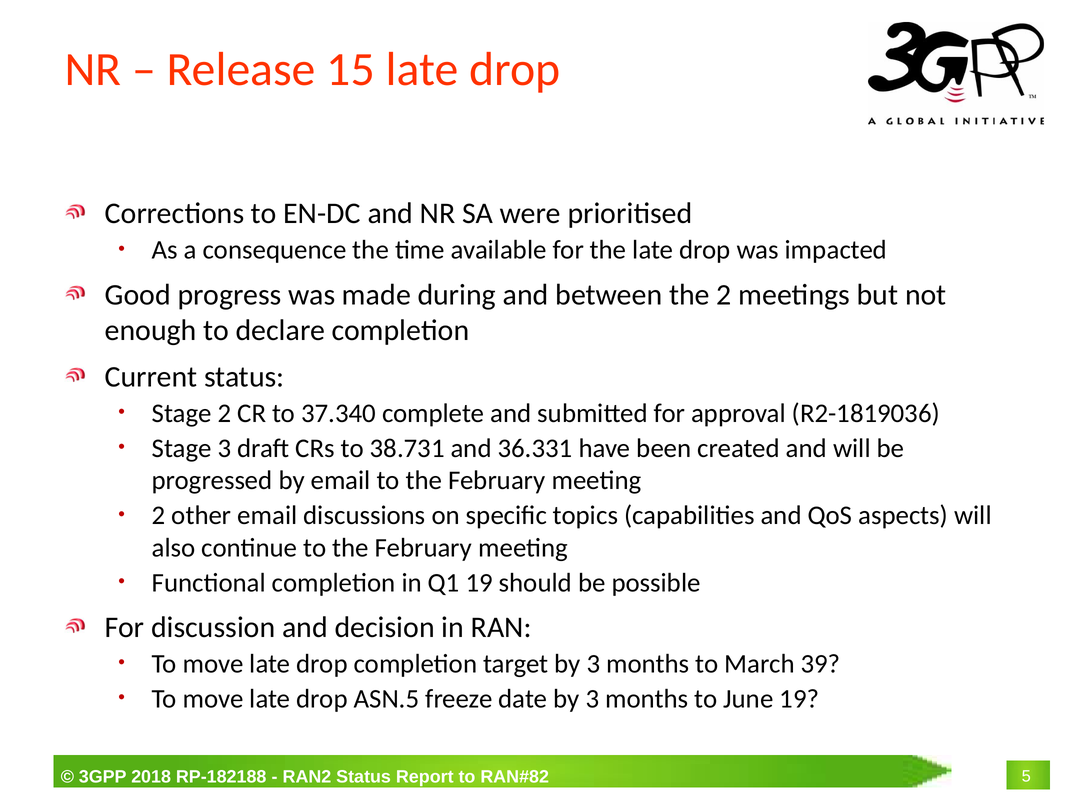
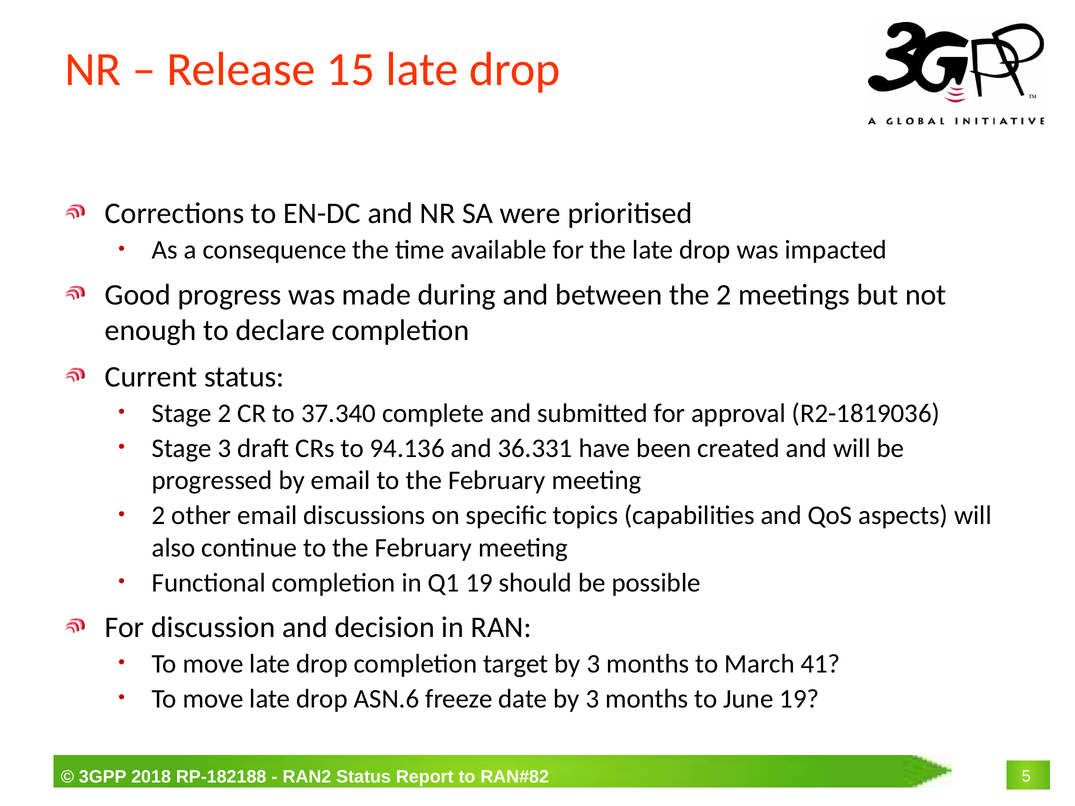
38.731: 38.731 -> 94.136
39: 39 -> 41
ASN.5: ASN.5 -> ASN.6
